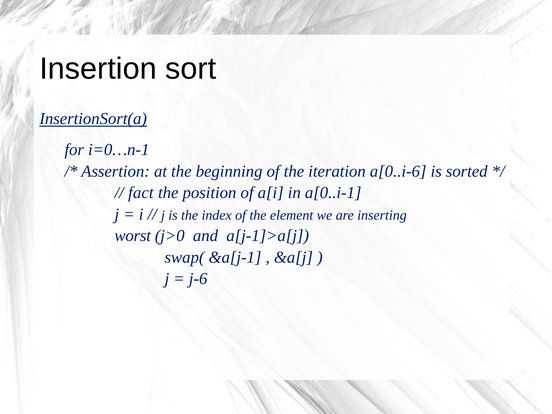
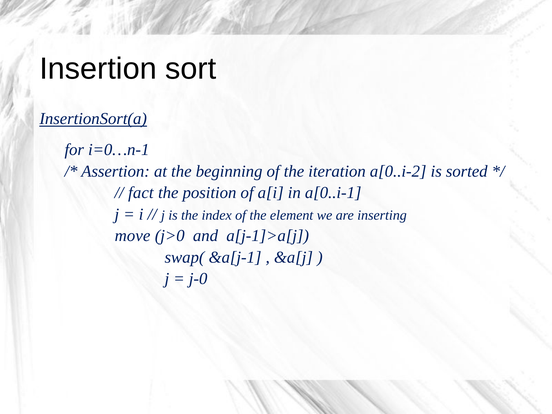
a[0..i-6: a[0..i-6 -> a[0..i-2
worst: worst -> move
j-6: j-6 -> j-0
